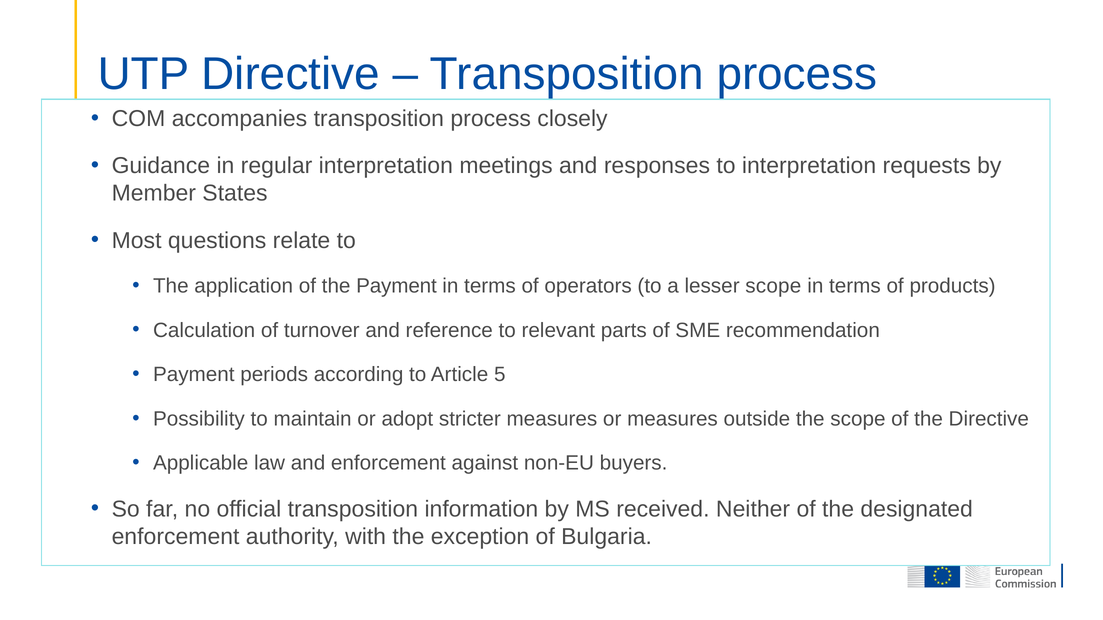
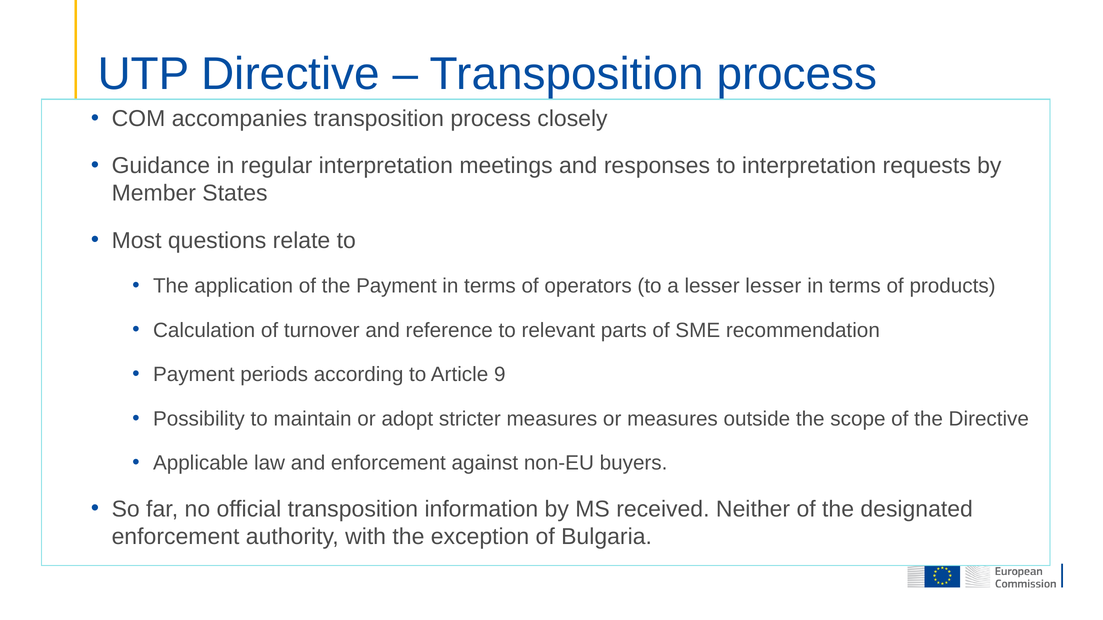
lesser scope: scope -> lesser
5: 5 -> 9
